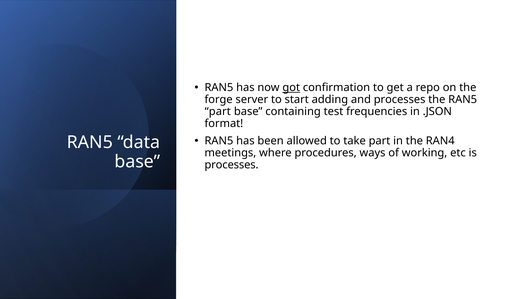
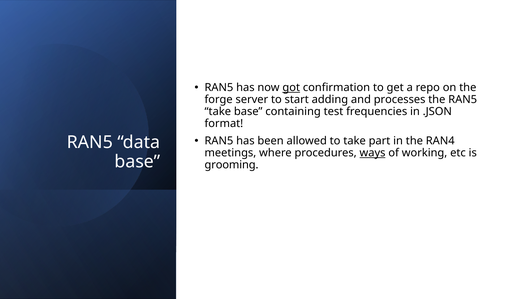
part at (218, 112): part -> take
ways underline: none -> present
processes at (232, 165): processes -> grooming
